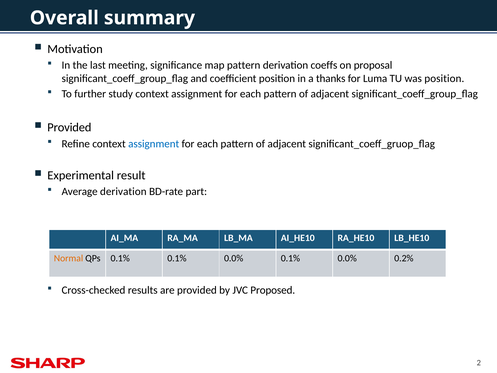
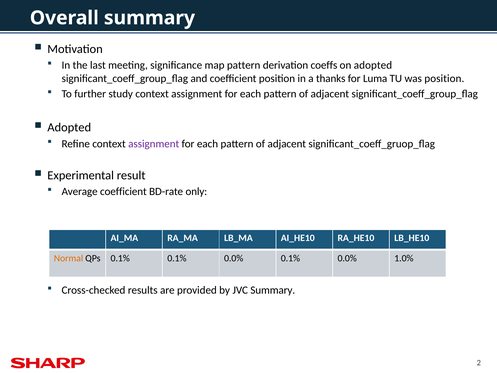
on proposal: proposal -> adopted
Provided at (69, 127): Provided -> Adopted
assignment at (154, 144) colour: blue -> purple
Average derivation: derivation -> coefficient
part: part -> only
0.2%: 0.2% -> 1.0%
JVC Proposed: Proposed -> Summary
